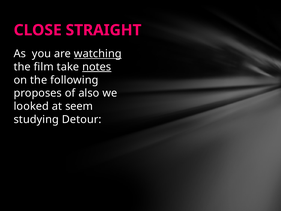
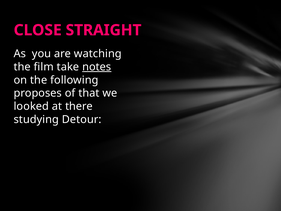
watching underline: present -> none
also: also -> that
seem: seem -> there
